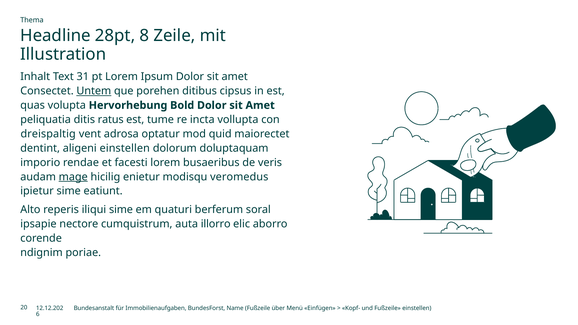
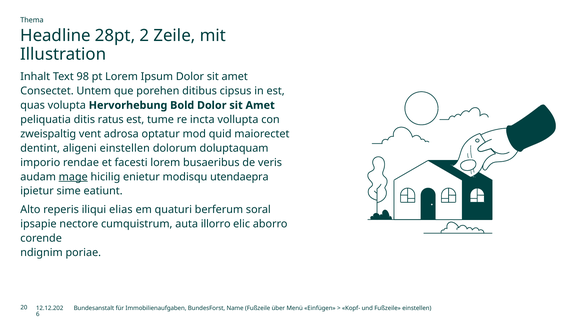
8: 8 -> 2
31: 31 -> 98
Untem underline: present -> none
dreispaltig: dreispaltig -> zweispaltig
veromedus: veromedus -> utendaepra
iliqui sime: sime -> elias
